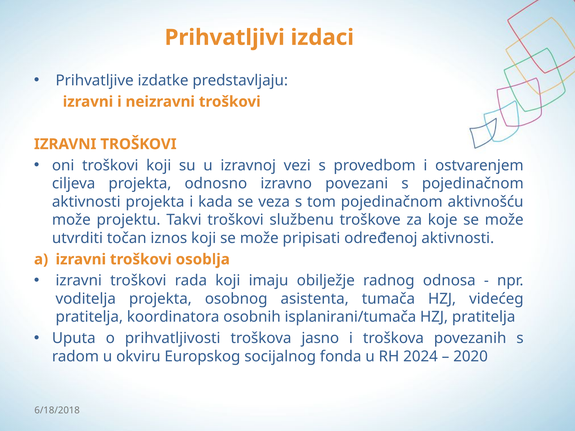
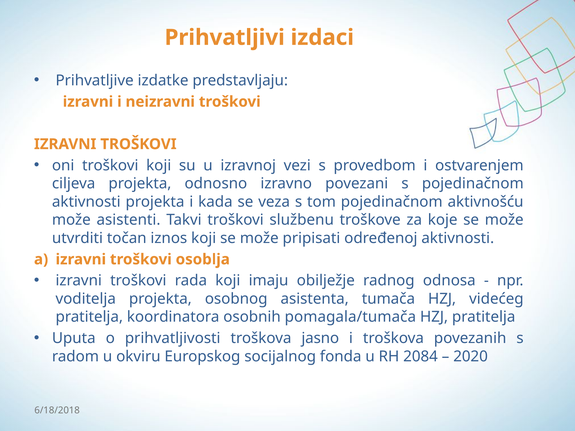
projektu: projektu -> asistenti
isplanirani/tumača: isplanirani/tumača -> pomagala/tumača
2024: 2024 -> 2084
